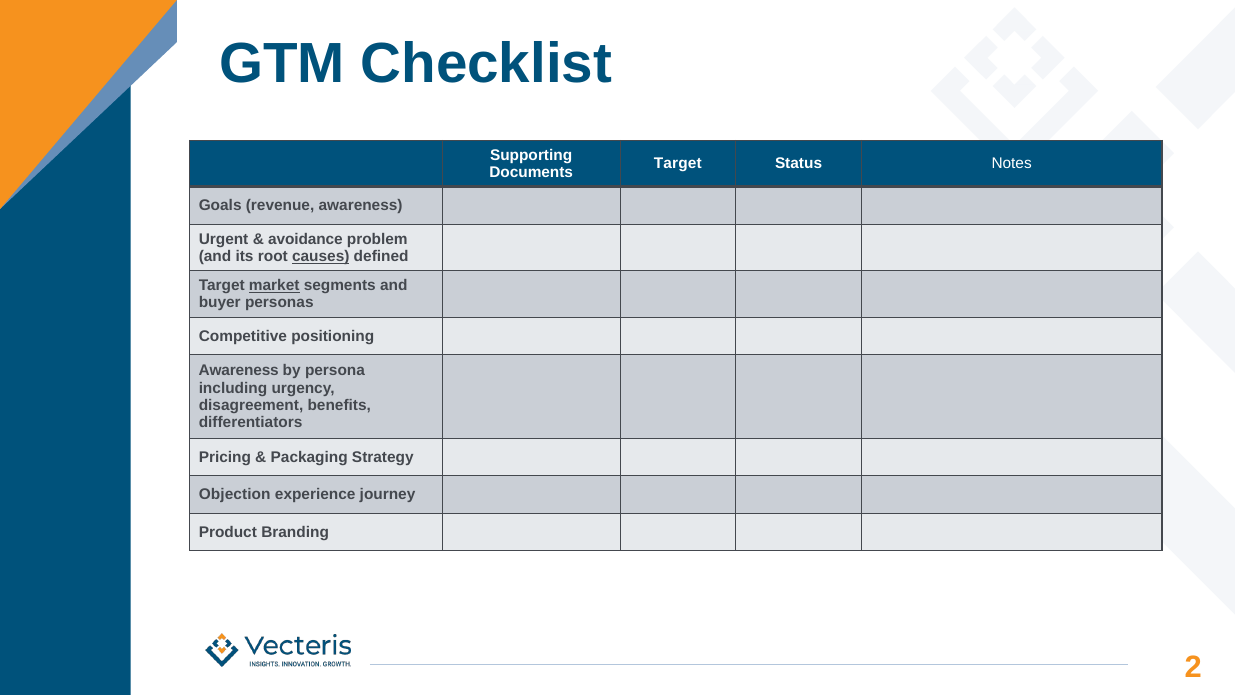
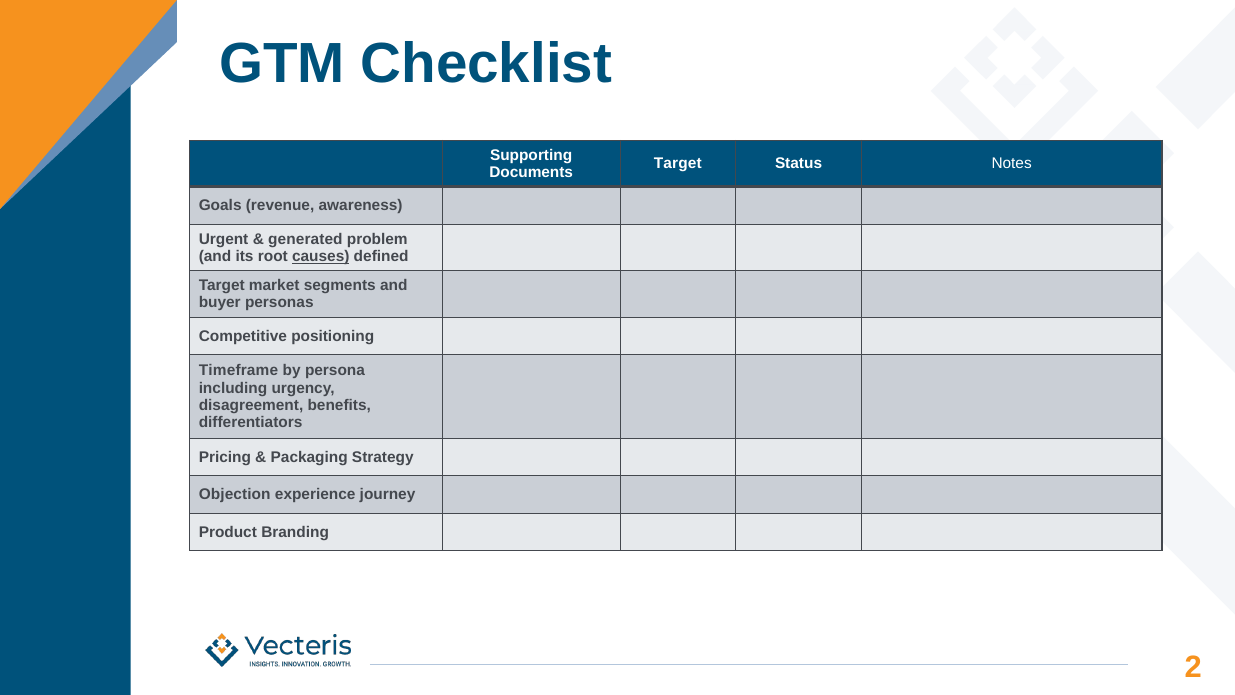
avoidance: avoidance -> generated
market underline: present -> none
Awareness at (239, 371): Awareness -> Timeframe
